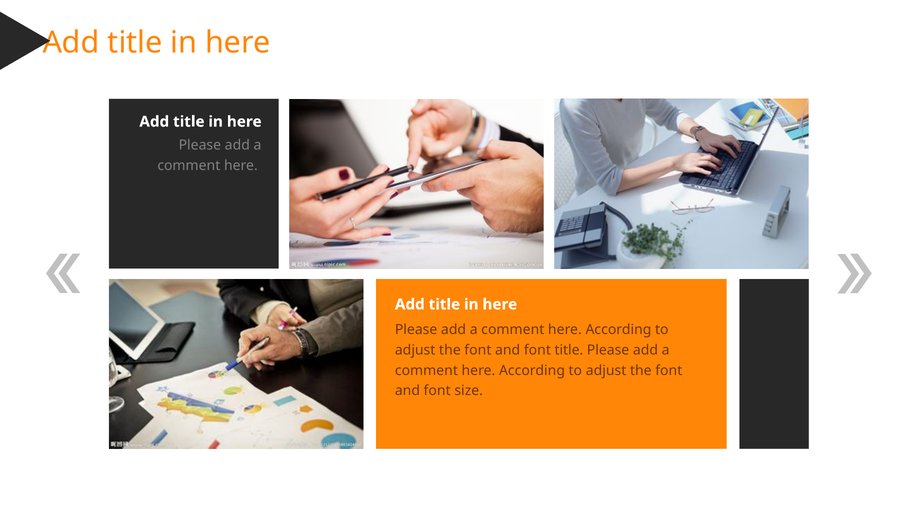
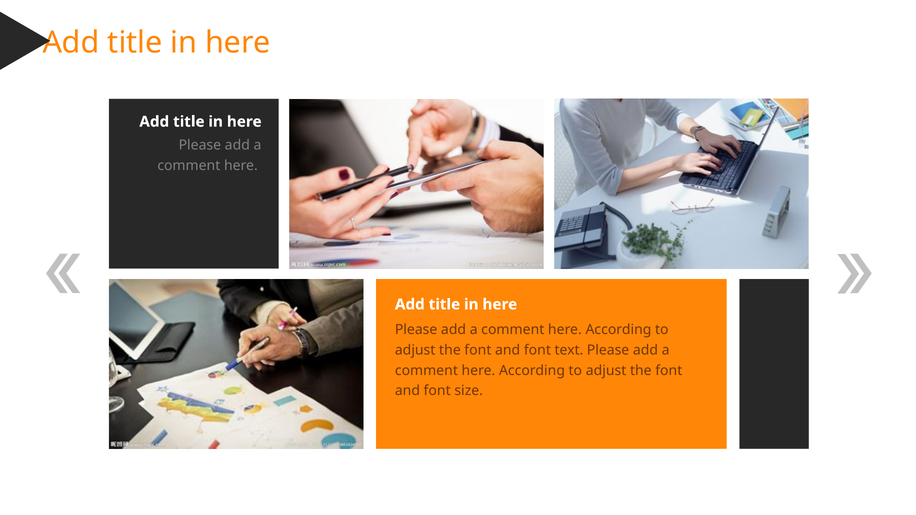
font title: title -> text
